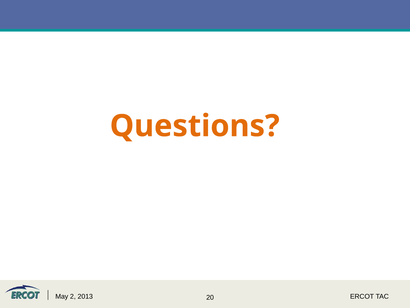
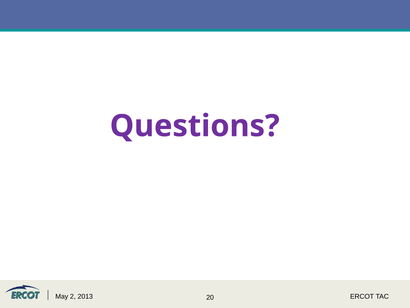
Questions colour: orange -> purple
